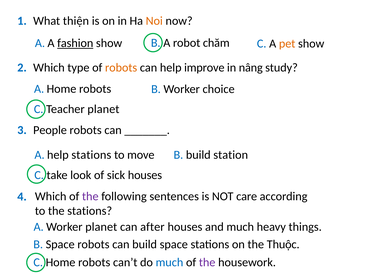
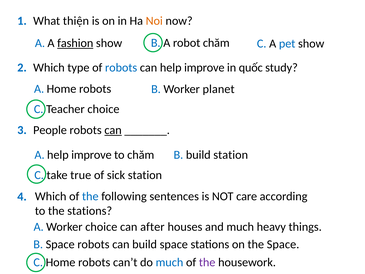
pet colour: orange -> blue
robots at (121, 68) colour: orange -> blue
nâng: nâng -> quốc
choice: choice -> planet
planet at (103, 109): planet -> choice
can at (113, 130) underline: none -> present
stations at (91, 155): stations -> improve
to move: move -> chăm
look: look -> true
sick houses: houses -> station
the at (90, 196) colour: purple -> blue
planet at (101, 227): planet -> choice
the Thuộc: Thuộc -> Space
